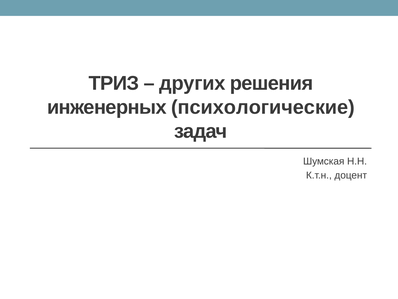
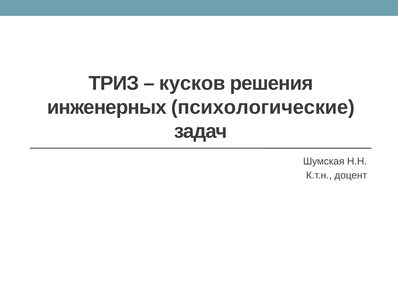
других: других -> кусков
